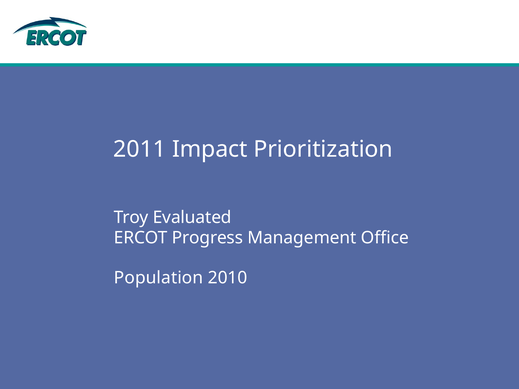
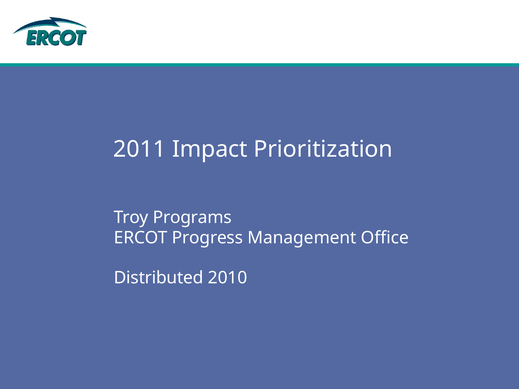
Evaluated: Evaluated -> Programs
Population: Population -> Distributed
